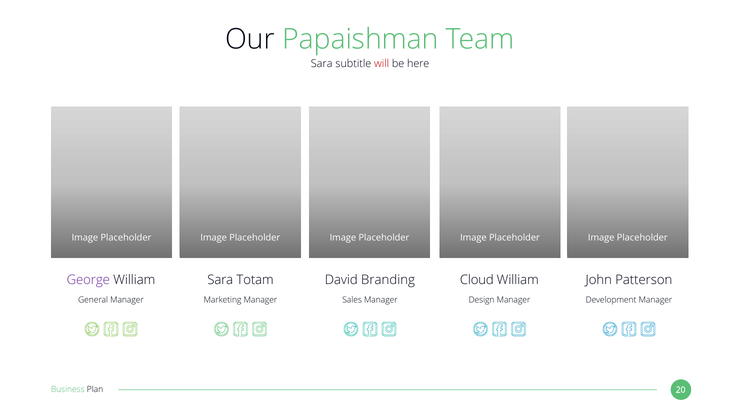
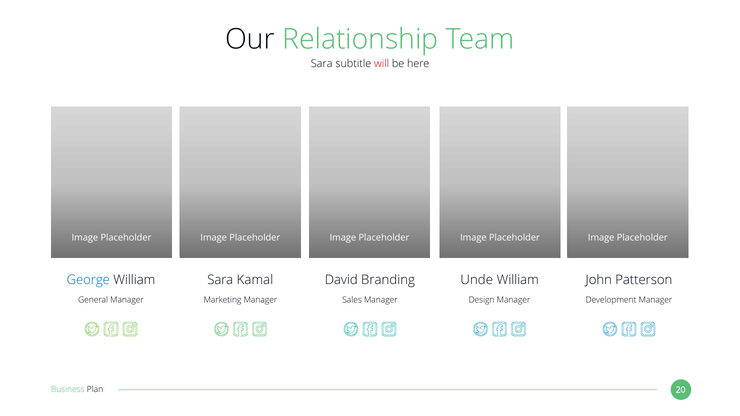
Papaishman: Papaishman -> Relationship
George colour: purple -> blue
Totam: Totam -> Kamal
Cloud: Cloud -> Unde
